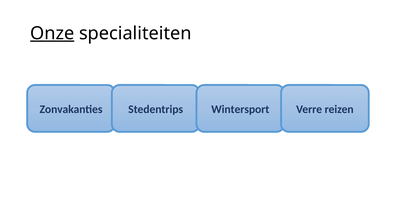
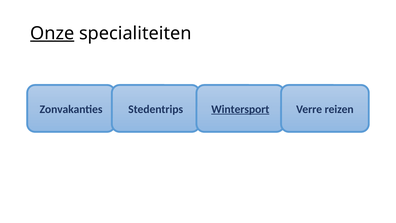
Wintersport underline: none -> present
